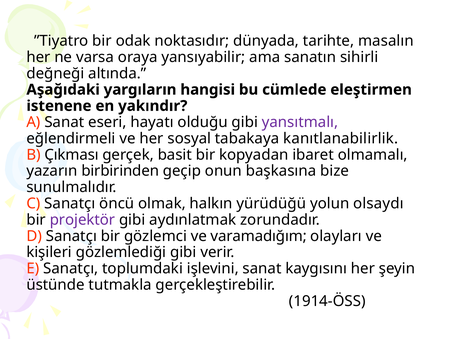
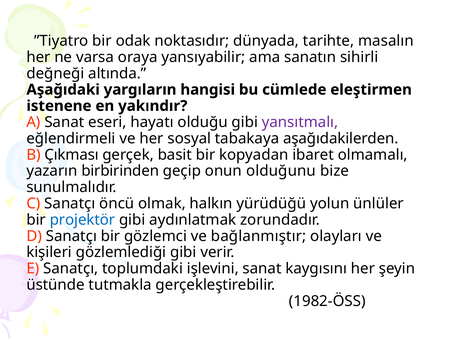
kanıtlanabilirlik: kanıtlanabilirlik -> aşağıdakilerden
başkasına: başkasına -> olduğunu
olsaydı: olsaydı -> ünlüler
projektör colour: purple -> blue
varamadığım: varamadığım -> bağlanmıştır
1914-ÖSS: 1914-ÖSS -> 1982-ÖSS
